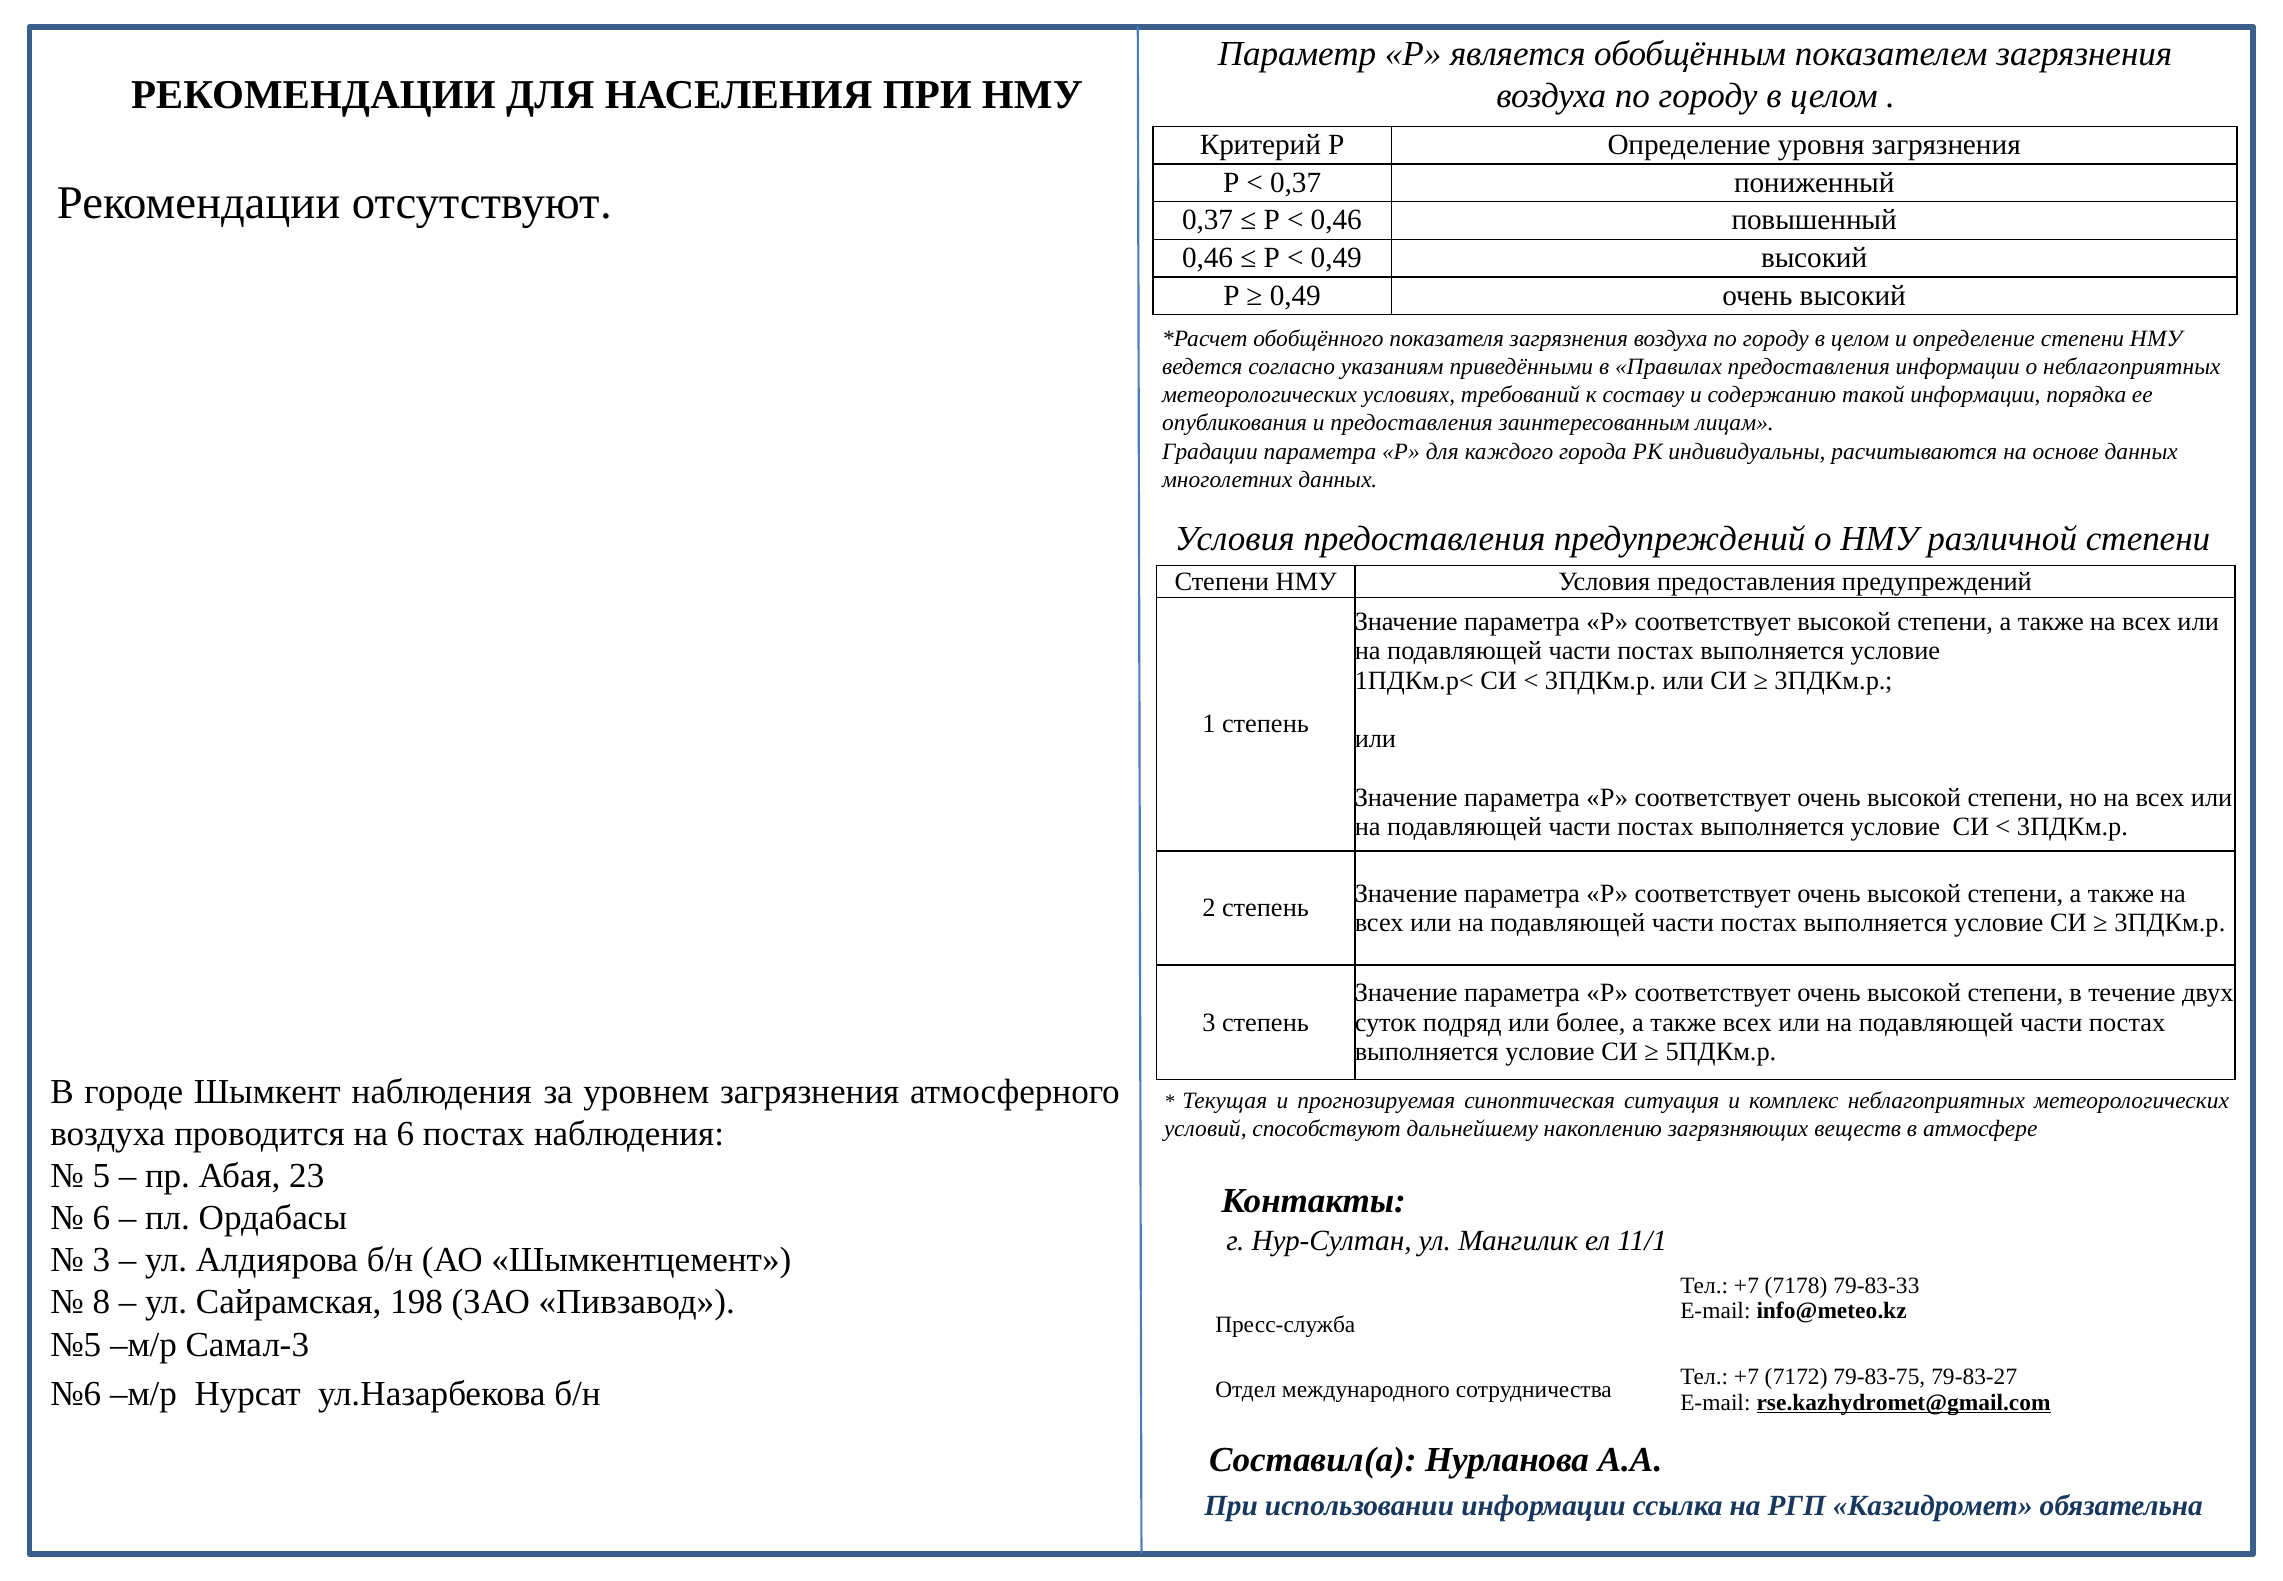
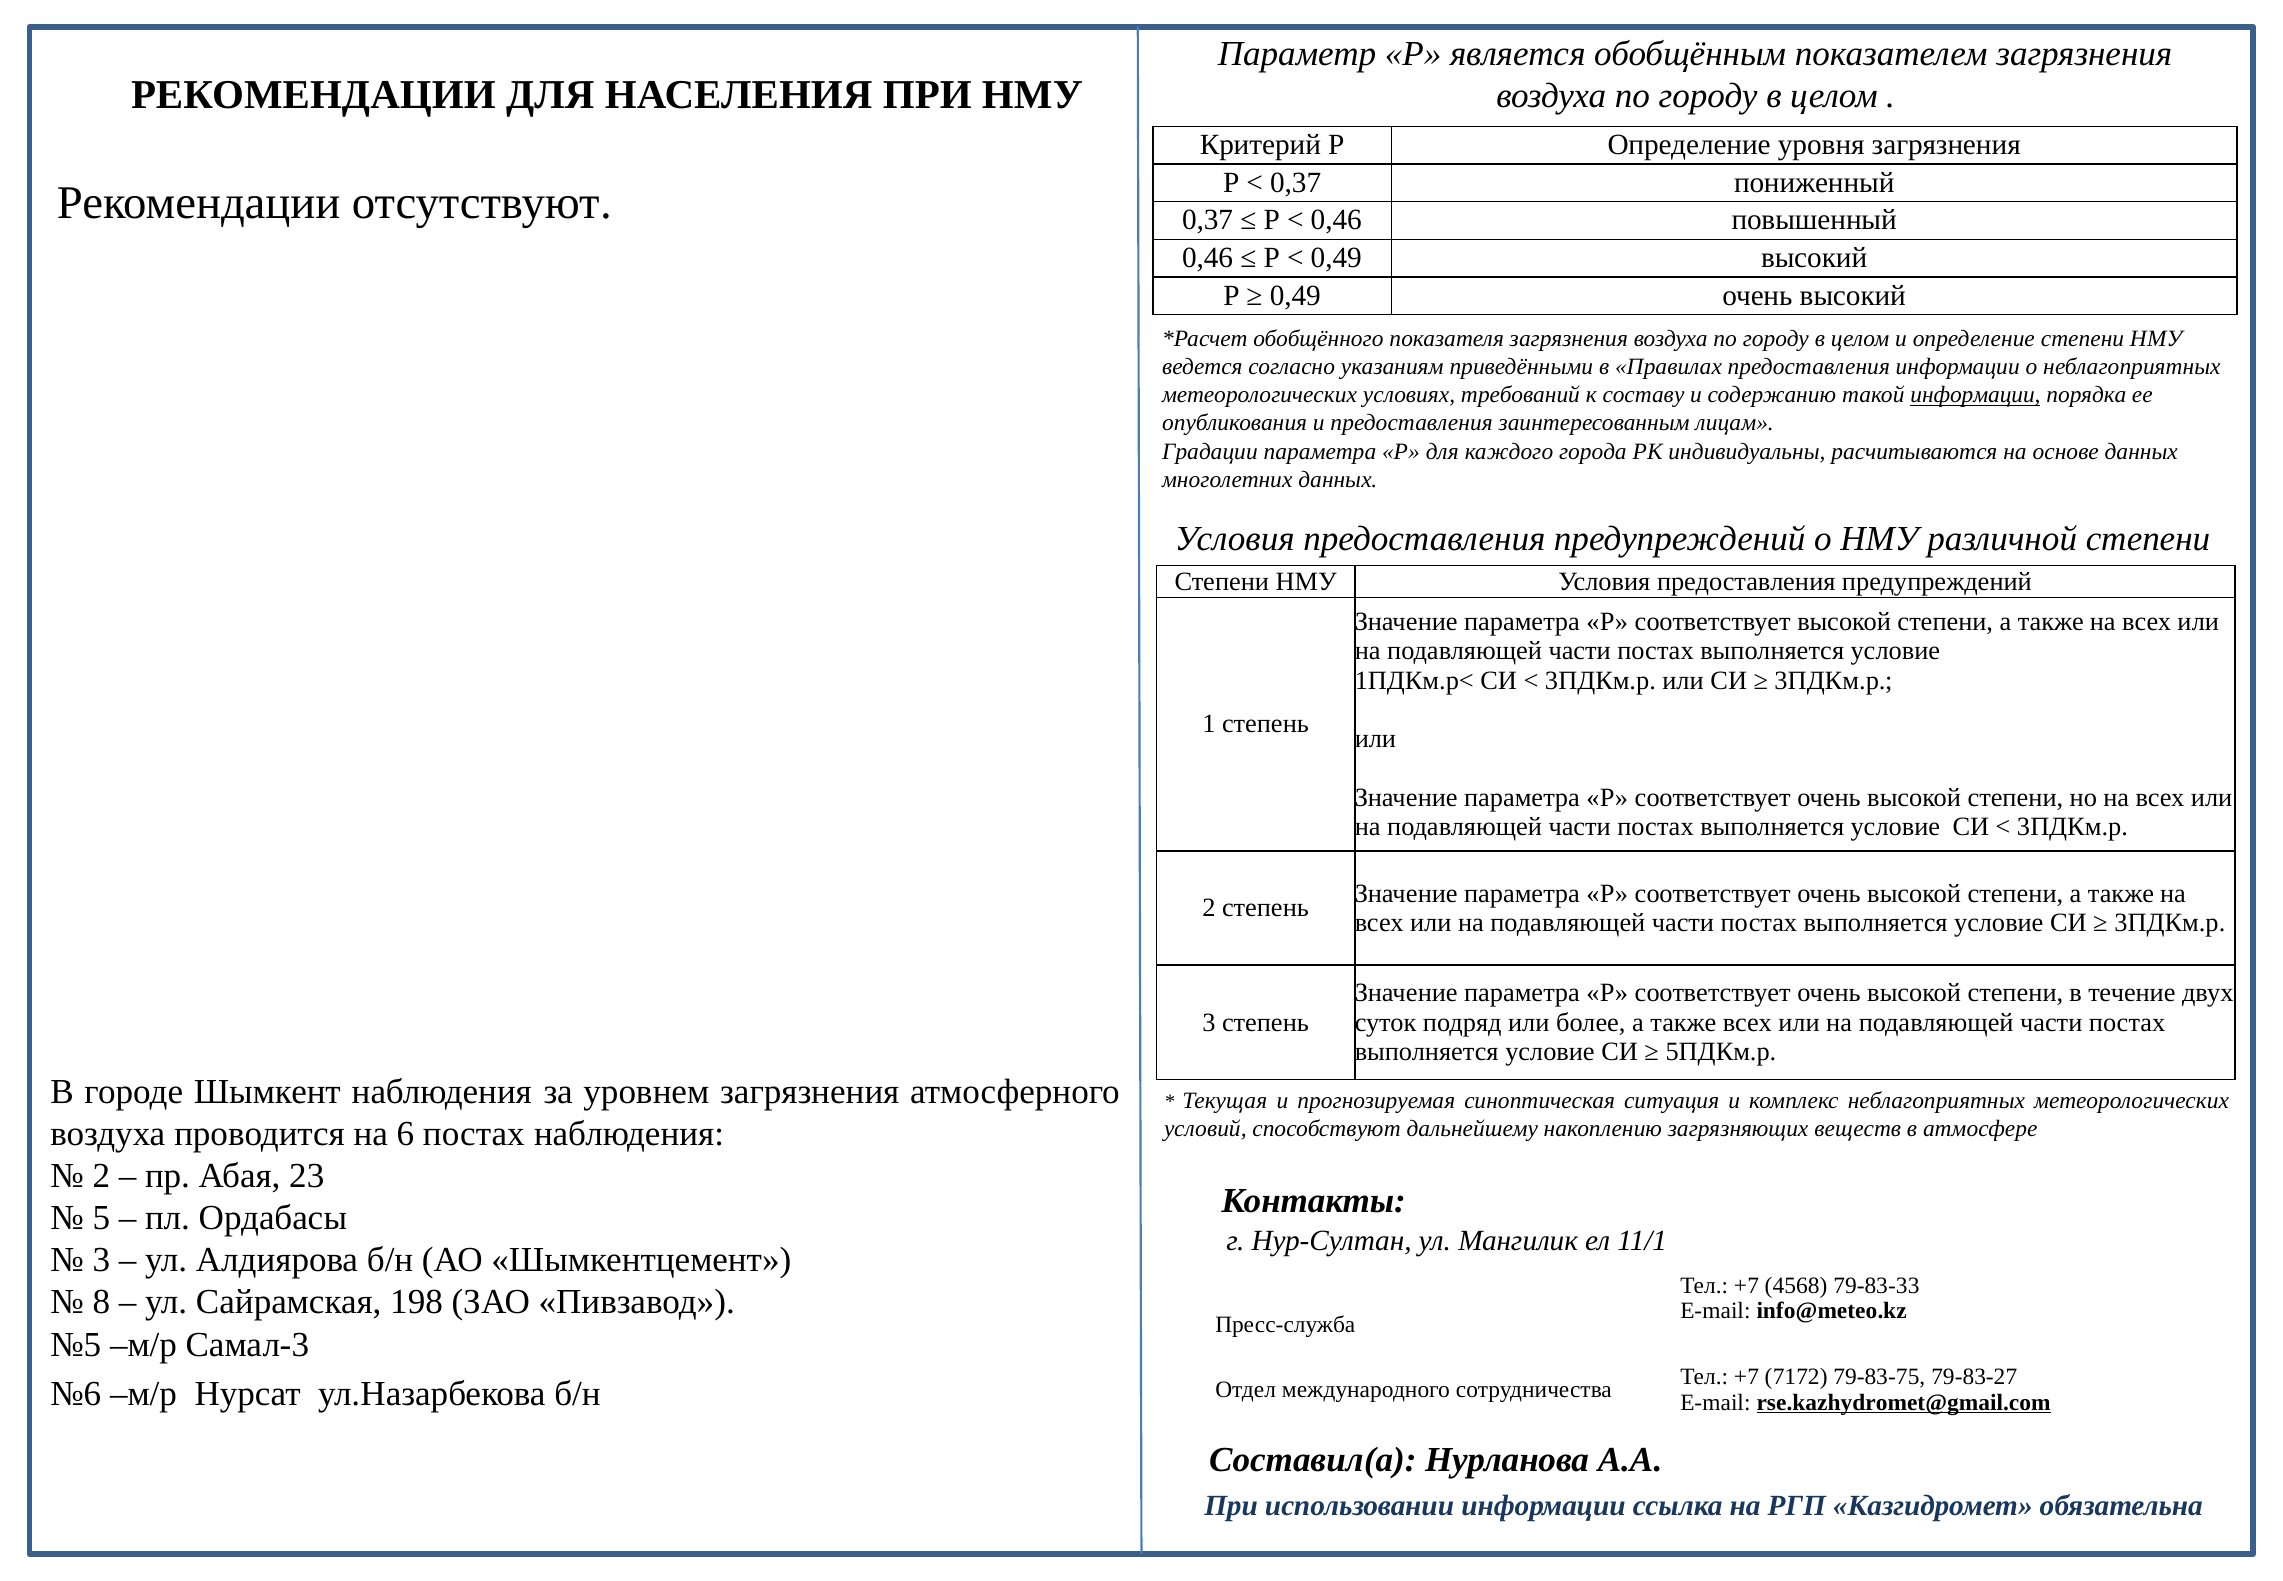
информации at (1975, 395) underline: none -> present
5 at (101, 1175): 5 -> 2
6 at (101, 1218): 6 -> 5
7178: 7178 -> 4568
